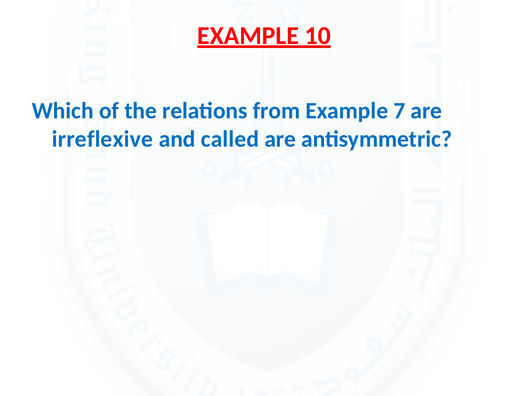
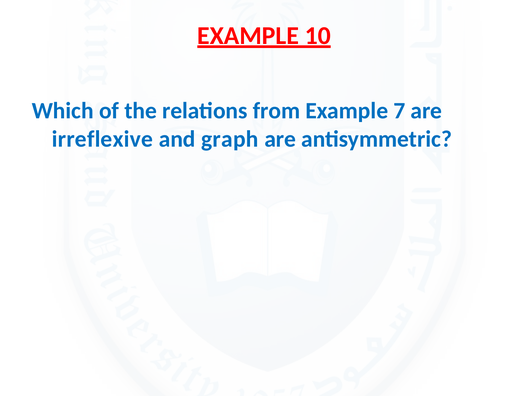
called: called -> graph
